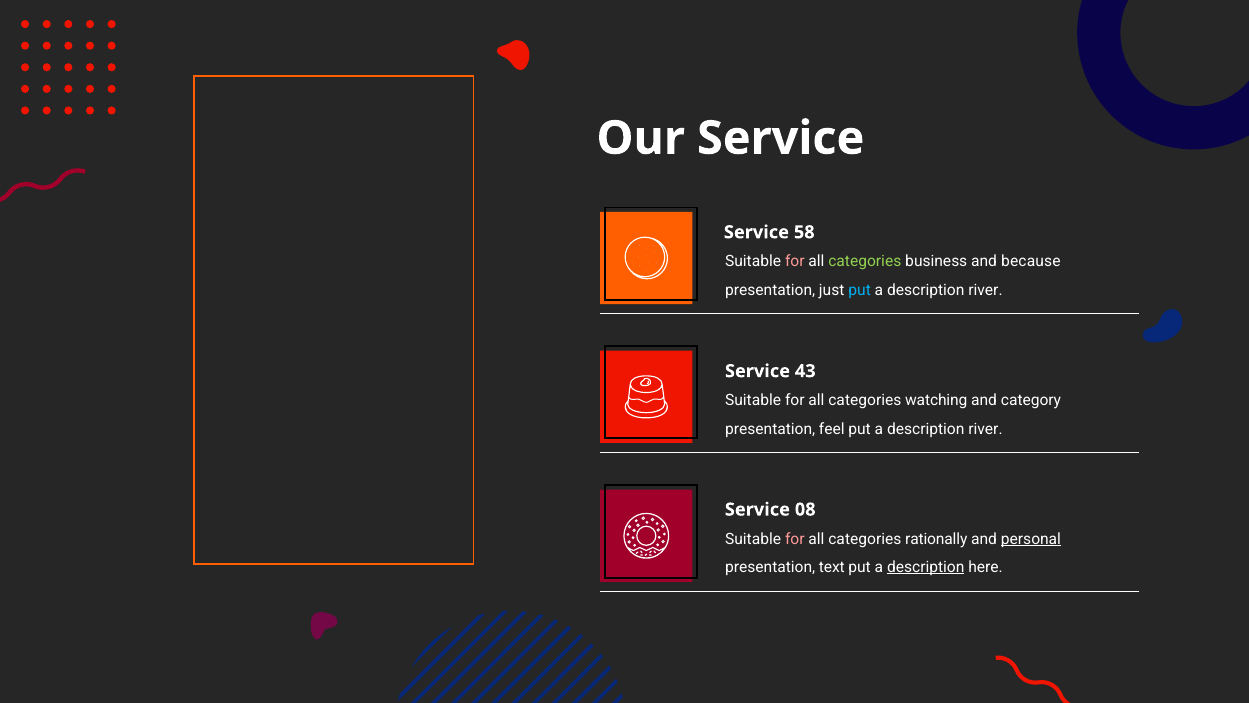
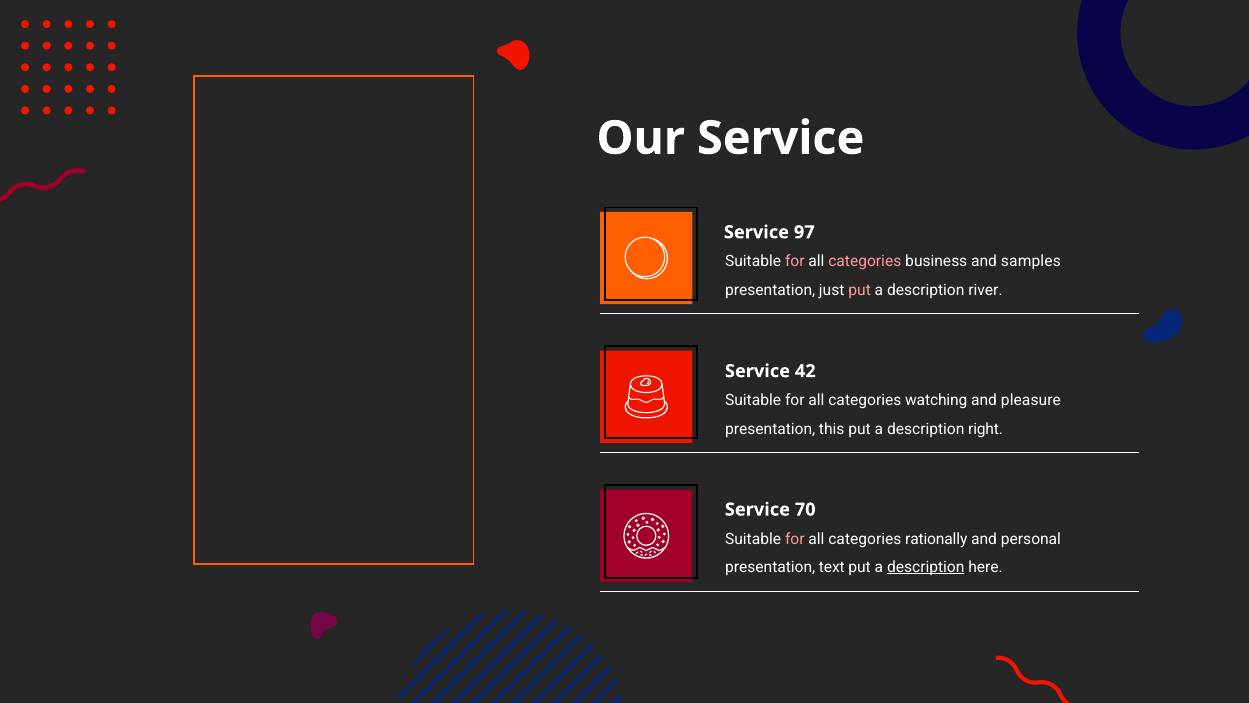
58: 58 -> 97
categories at (865, 262) colour: light green -> pink
because: because -> samples
put at (860, 290) colour: light blue -> pink
43: 43 -> 42
category: category -> pleasure
feel: feel -> this
river at (985, 429): river -> right
08: 08 -> 70
personal underline: present -> none
